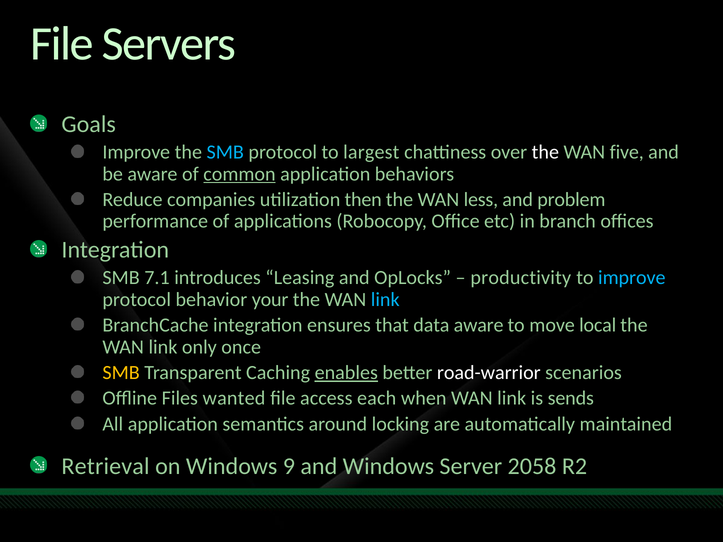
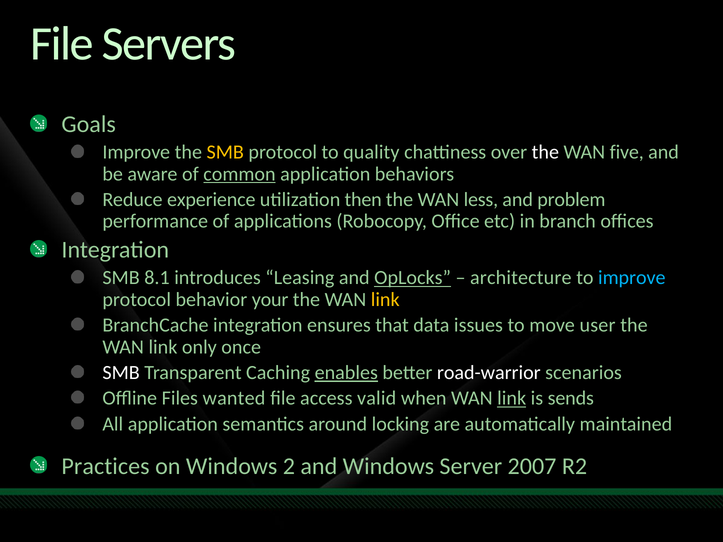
SMB at (225, 152) colour: light blue -> yellow
largest: largest -> quality
companies: companies -> experience
7.1: 7.1 -> 8.1
OpLocks underline: none -> present
productivity: productivity -> architecture
link at (385, 300) colour: light blue -> yellow
data aware: aware -> issues
local: local -> user
SMB at (121, 373) colour: yellow -> white
each: each -> valid
link at (512, 398) underline: none -> present
Retrieval: Retrieval -> Practices
9: 9 -> 2
2058: 2058 -> 2007
